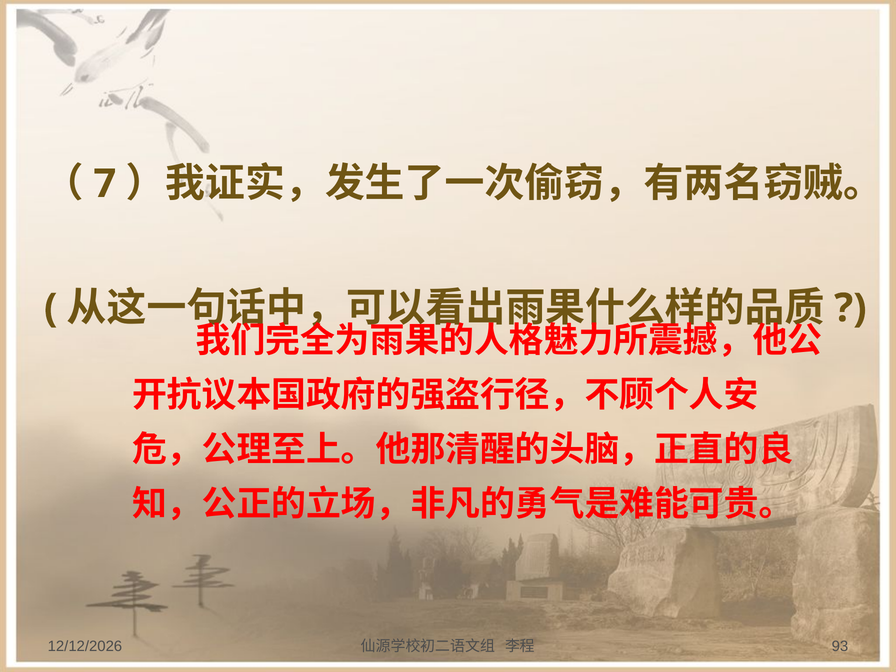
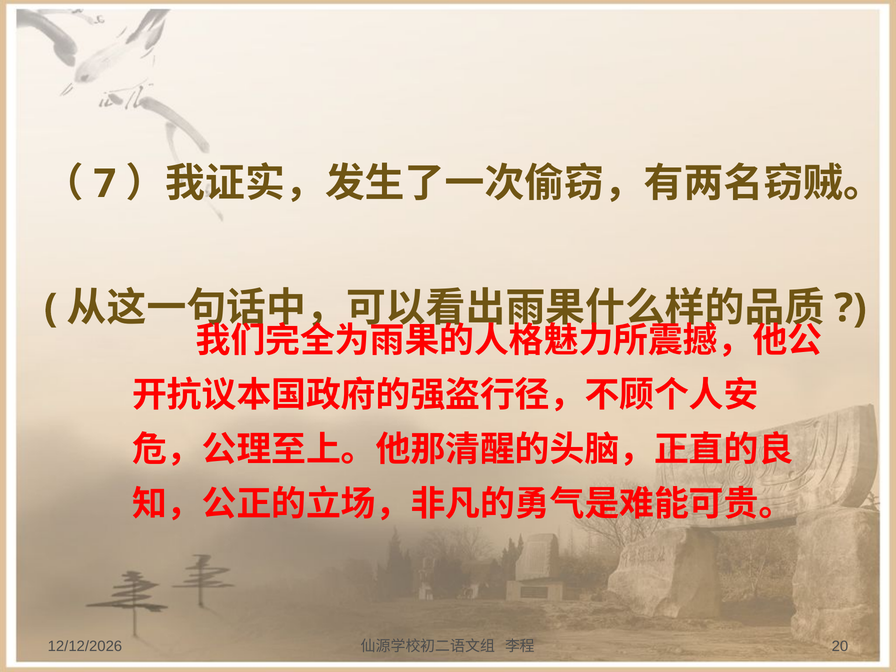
93: 93 -> 20
